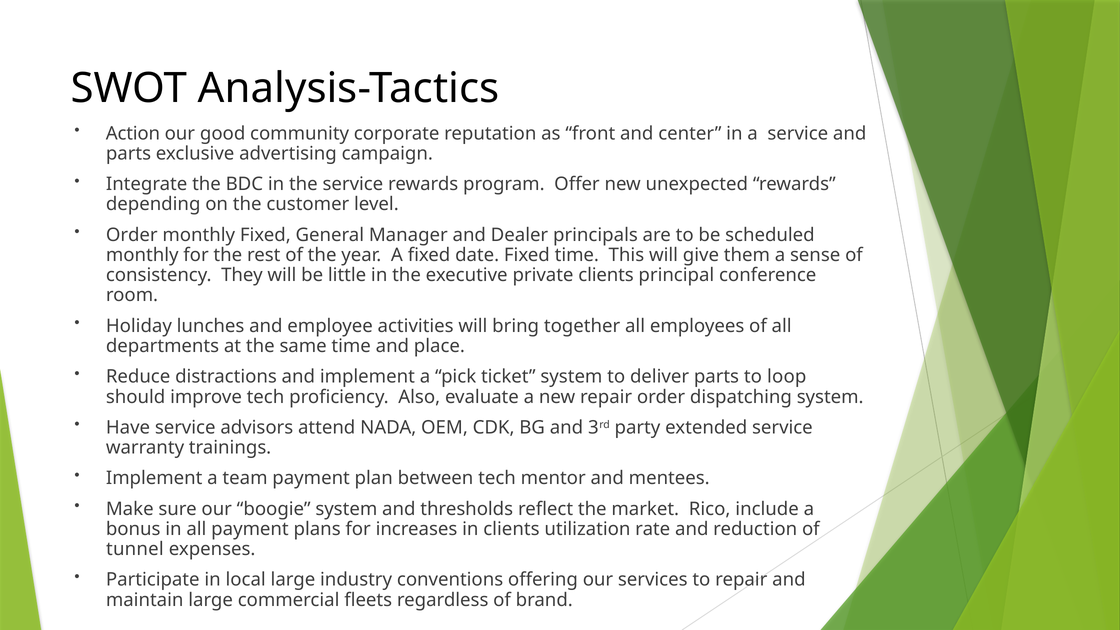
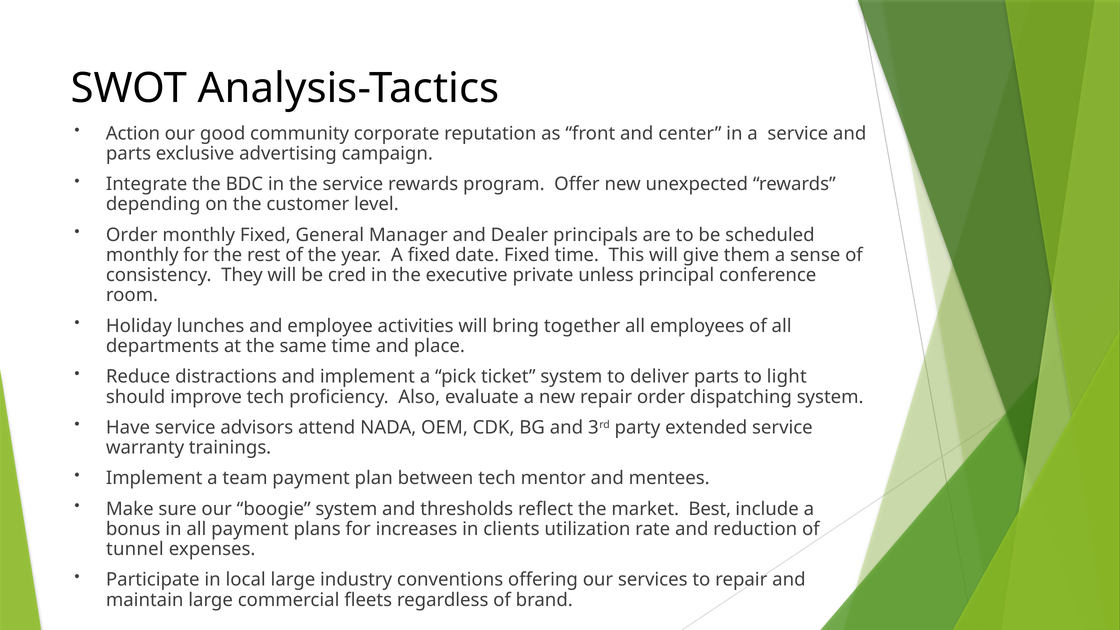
little: little -> cred
private clients: clients -> unless
loop: loop -> light
Rico: Rico -> Best
